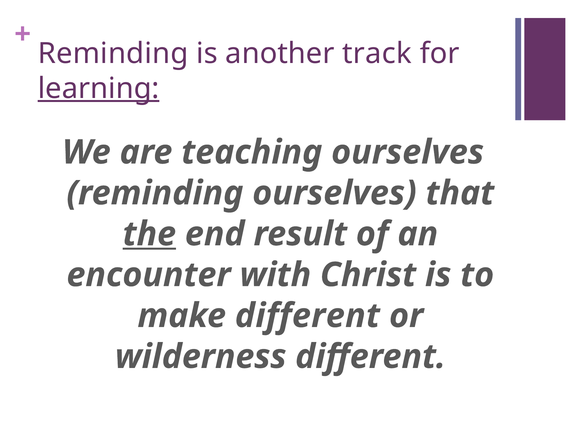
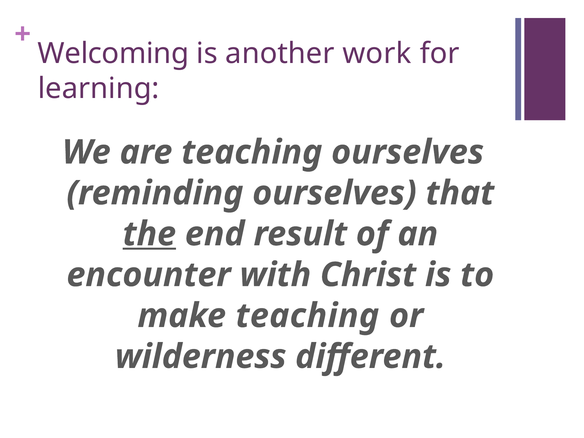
Reminding at (113, 53): Reminding -> Welcoming
track: track -> work
learning underline: present -> none
make different: different -> teaching
